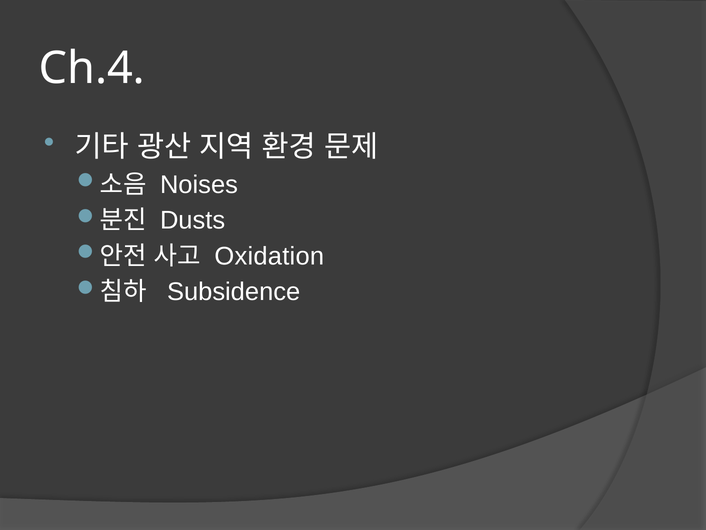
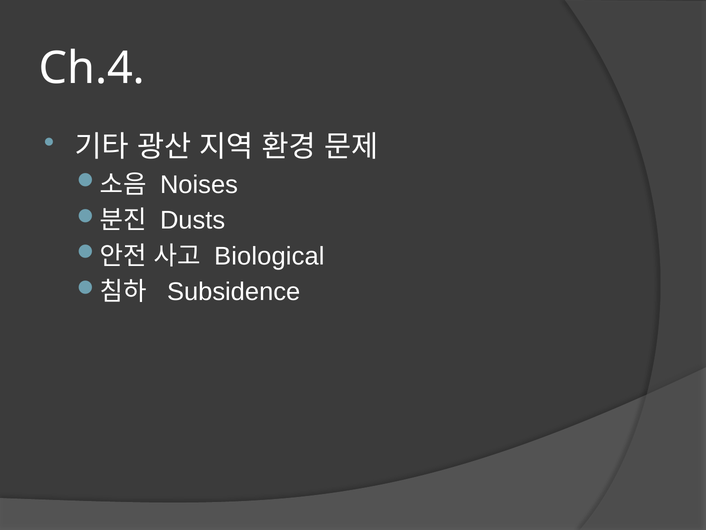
Oxidation: Oxidation -> Biological
